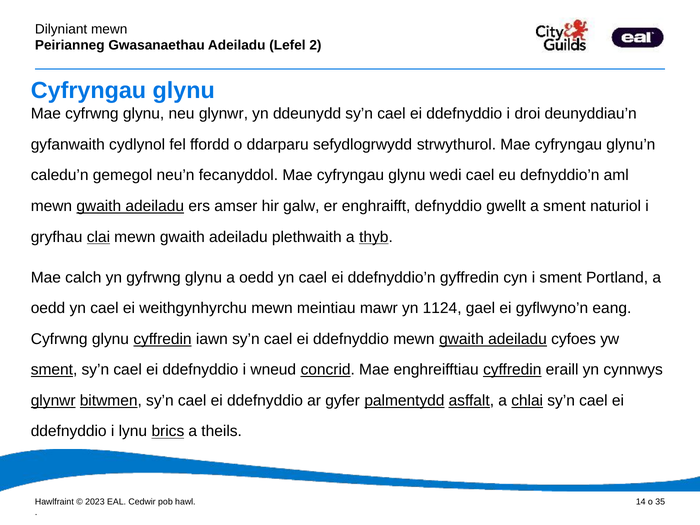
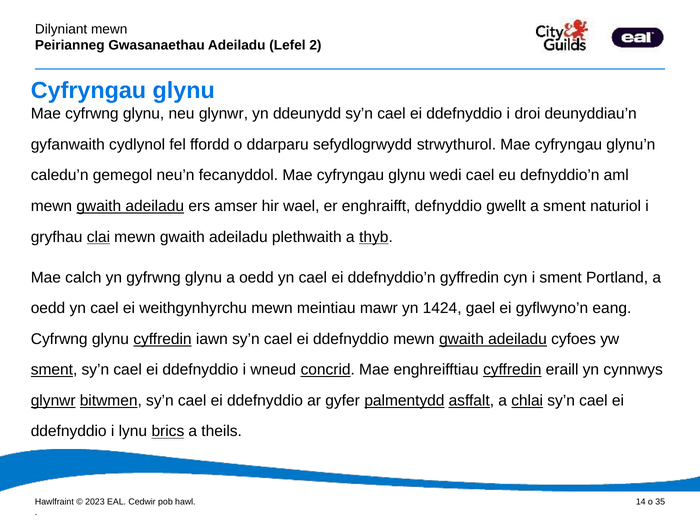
galw: galw -> wael
1124: 1124 -> 1424
